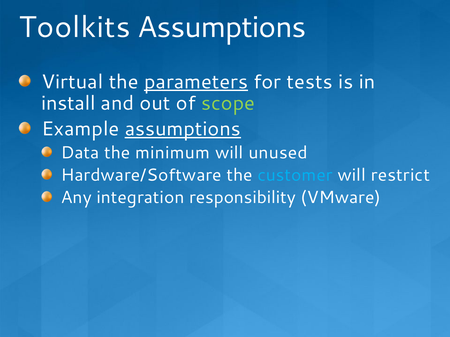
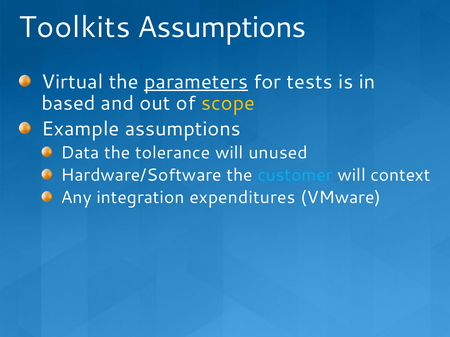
install: install -> based
scope colour: light green -> yellow
assumptions at (183, 129) underline: present -> none
minimum: minimum -> tolerance
restrict: restrict -> context
responsibility: responsibility -> expenditures
